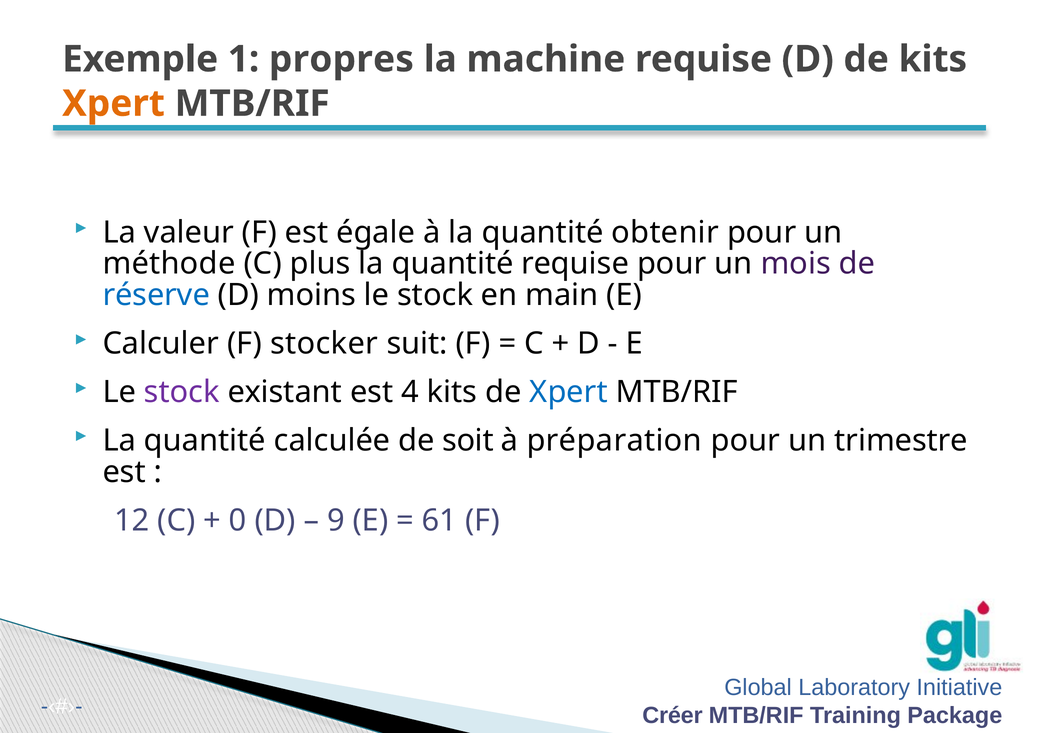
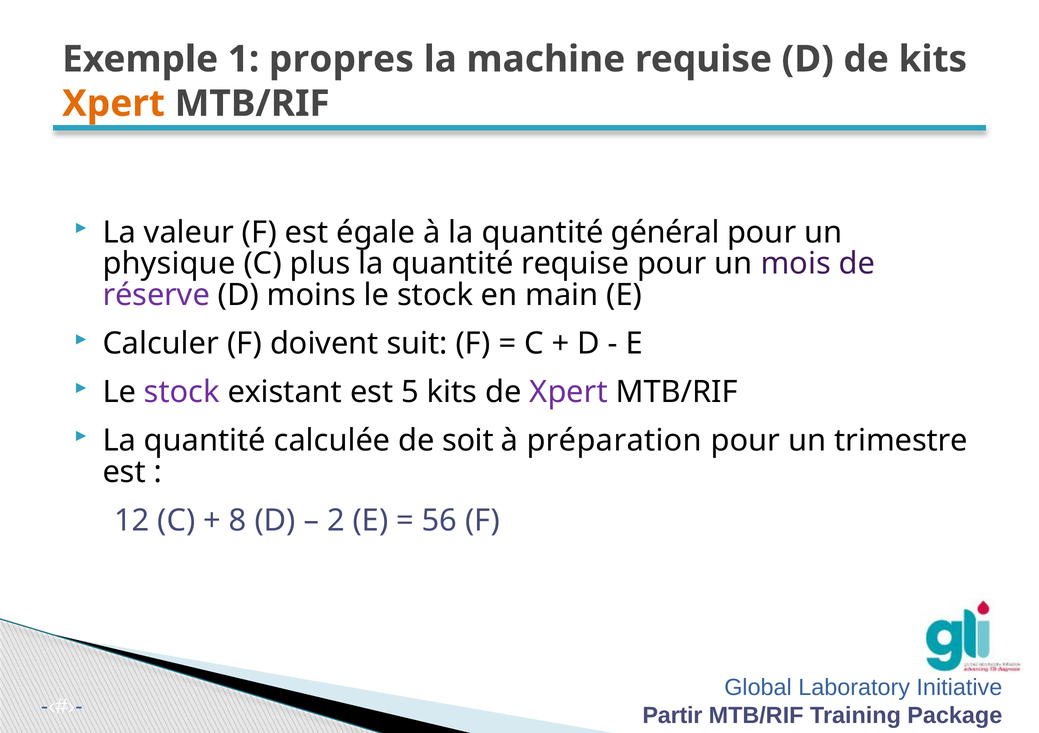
obtenir: obtenir -> général
méthode: méthode -> physique
réserve colour: blue -> purple
stocker: stocker -> doivent
4: 4 -> 5
Xpert at (569, 392) colour: blue -> purple
0: 0 -> 8
9: 9 -> 2
61: 61 -> 56
Créer: Créer -> Partir
